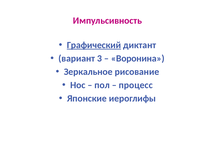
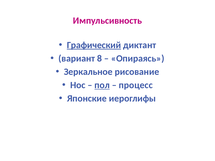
3: 3 -> 8
Воронина: Воронина -> Опираясь
пол underline: none -> present
